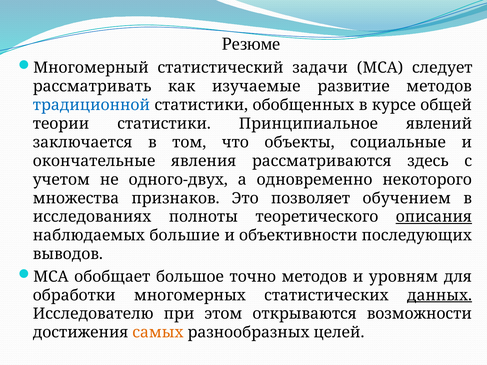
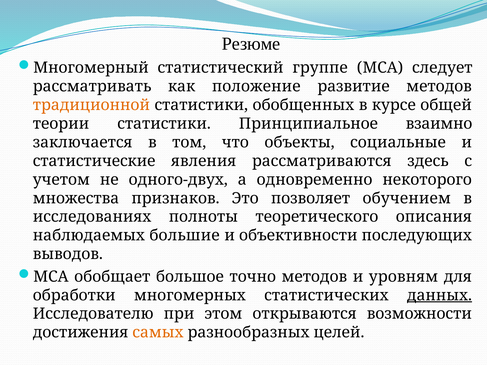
задачи: задачи -> группе
изучаемые: изучаемые -> положение
традиционной colour: blue -> orange
явлений: явлений -> взаимно
окончательные: окончательные -> статистические
описания underline: present -> none
